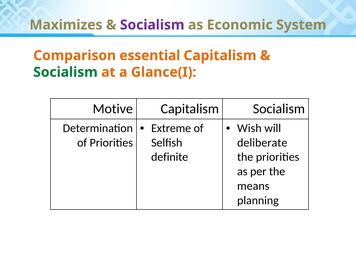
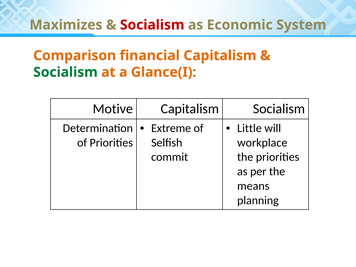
Socialism at (152, 25) colour: purple -> red
essential: essential -> financial
Wish: Wish -> Little
deliberate: deliberate -> workplace
definite: definite -> commit
